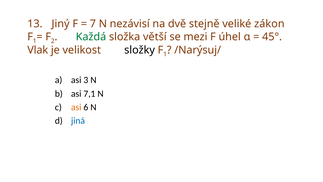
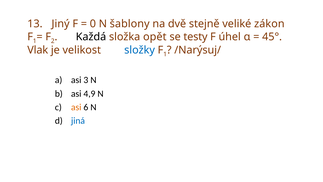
7: 7 -> 0
nezávisí: nezávisí -> šablony
Každá colour: green -> black
větší: větší -> opět
mezi: mezi -> testy
složky colour: black -> blue
7,1: 7,1 -> 4,9
